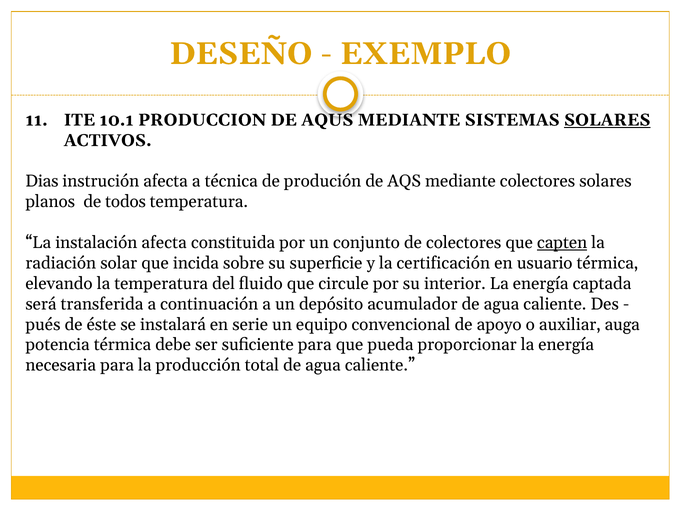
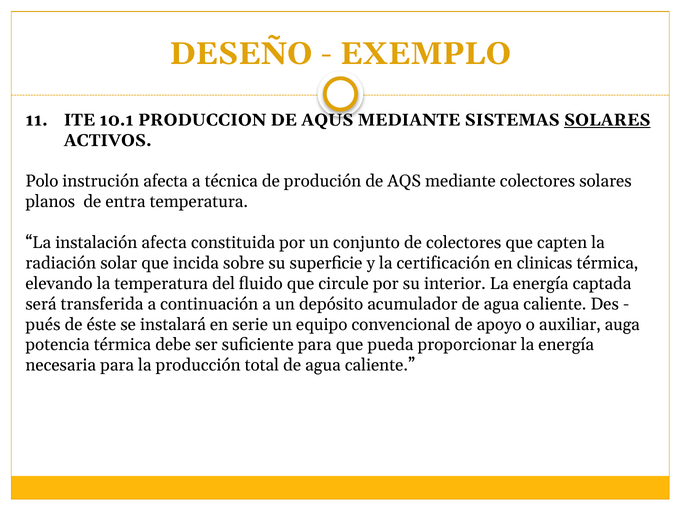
Dias: Dias -> Polo
todos: todos -> entra
capten underline: present -> none
usuario: usuario -> clinicas
